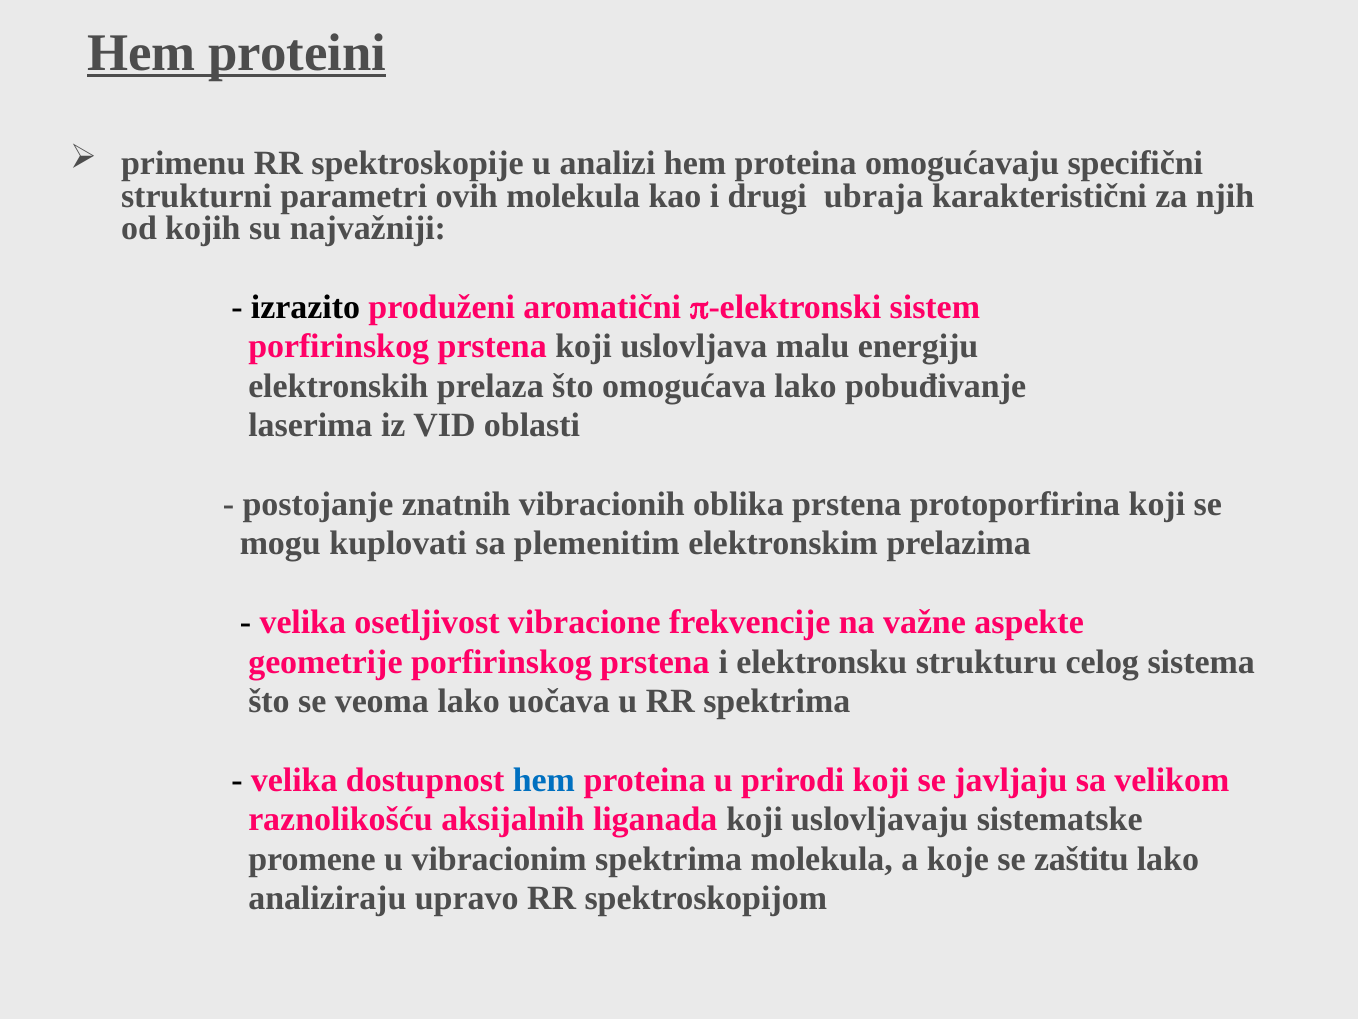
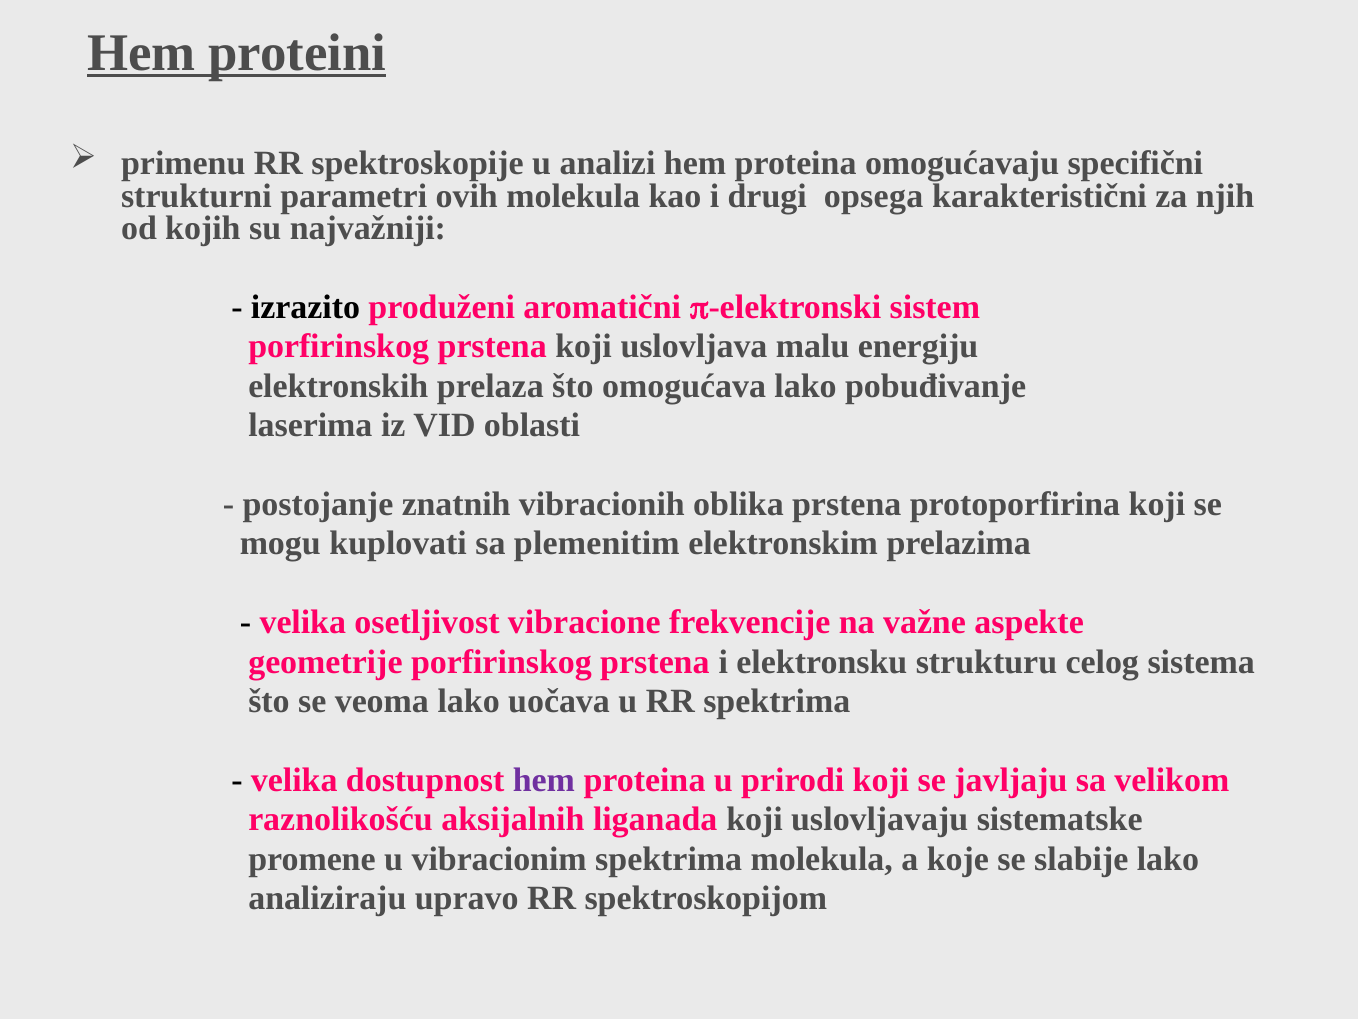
ubraja: ubraja -> opsega
hem at (544, 780) colour: blue -> purple
zaštitu: zaštitu -> slabije
